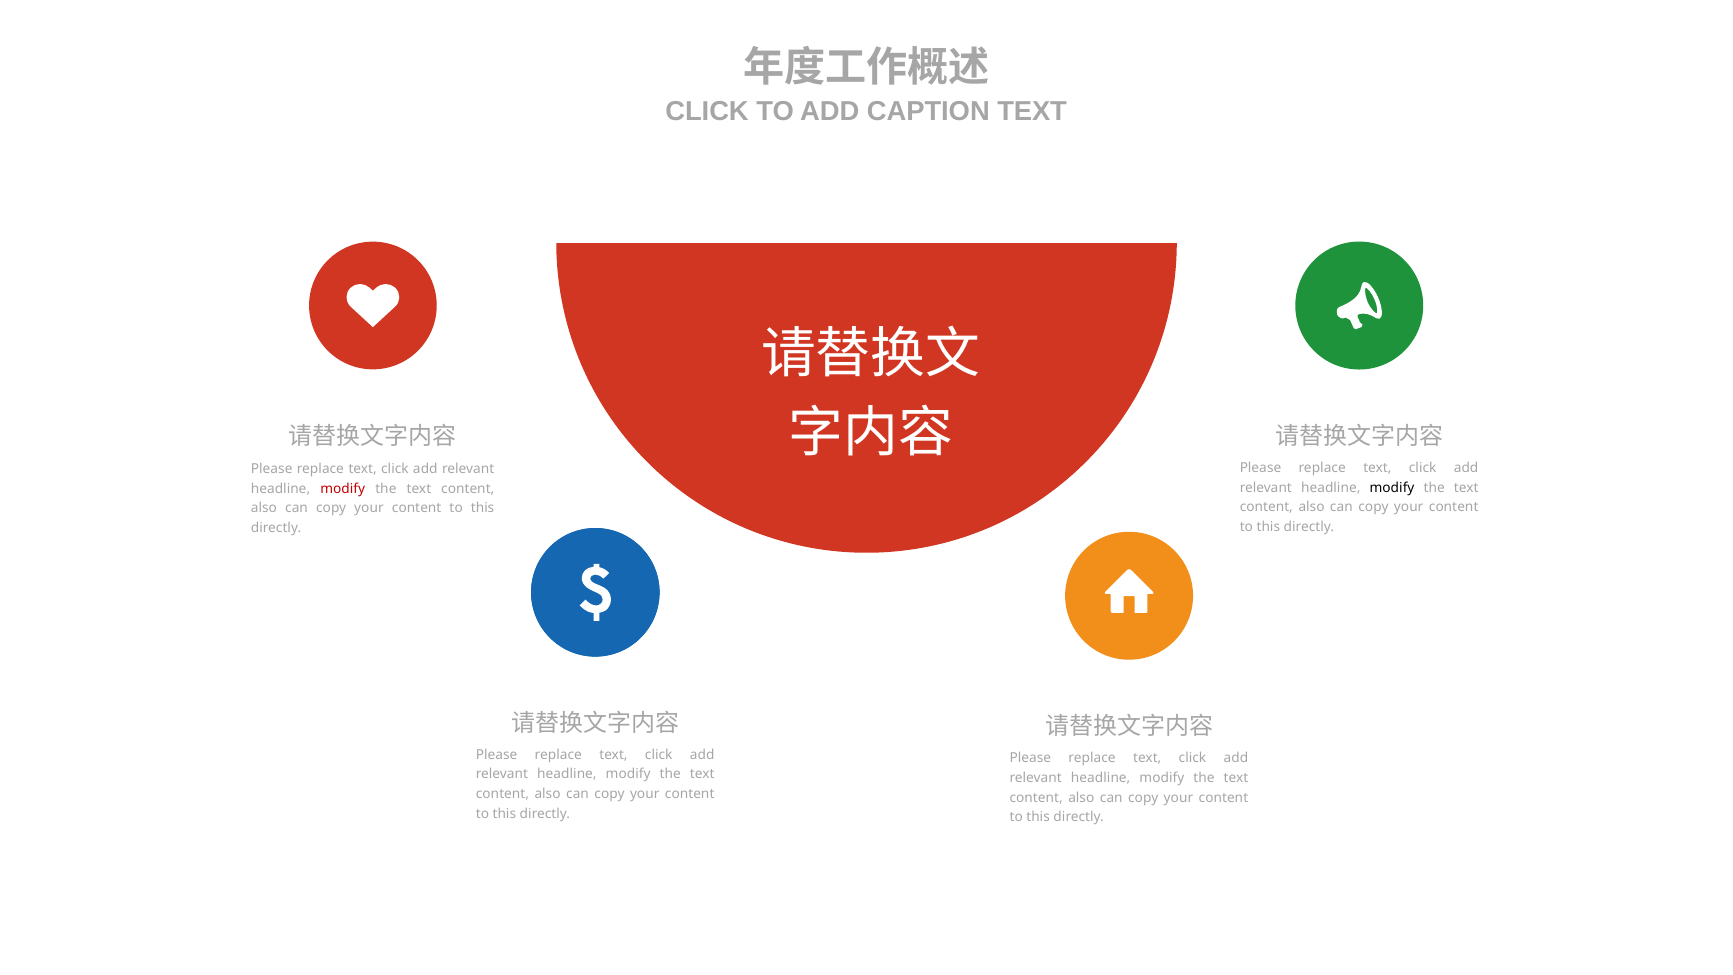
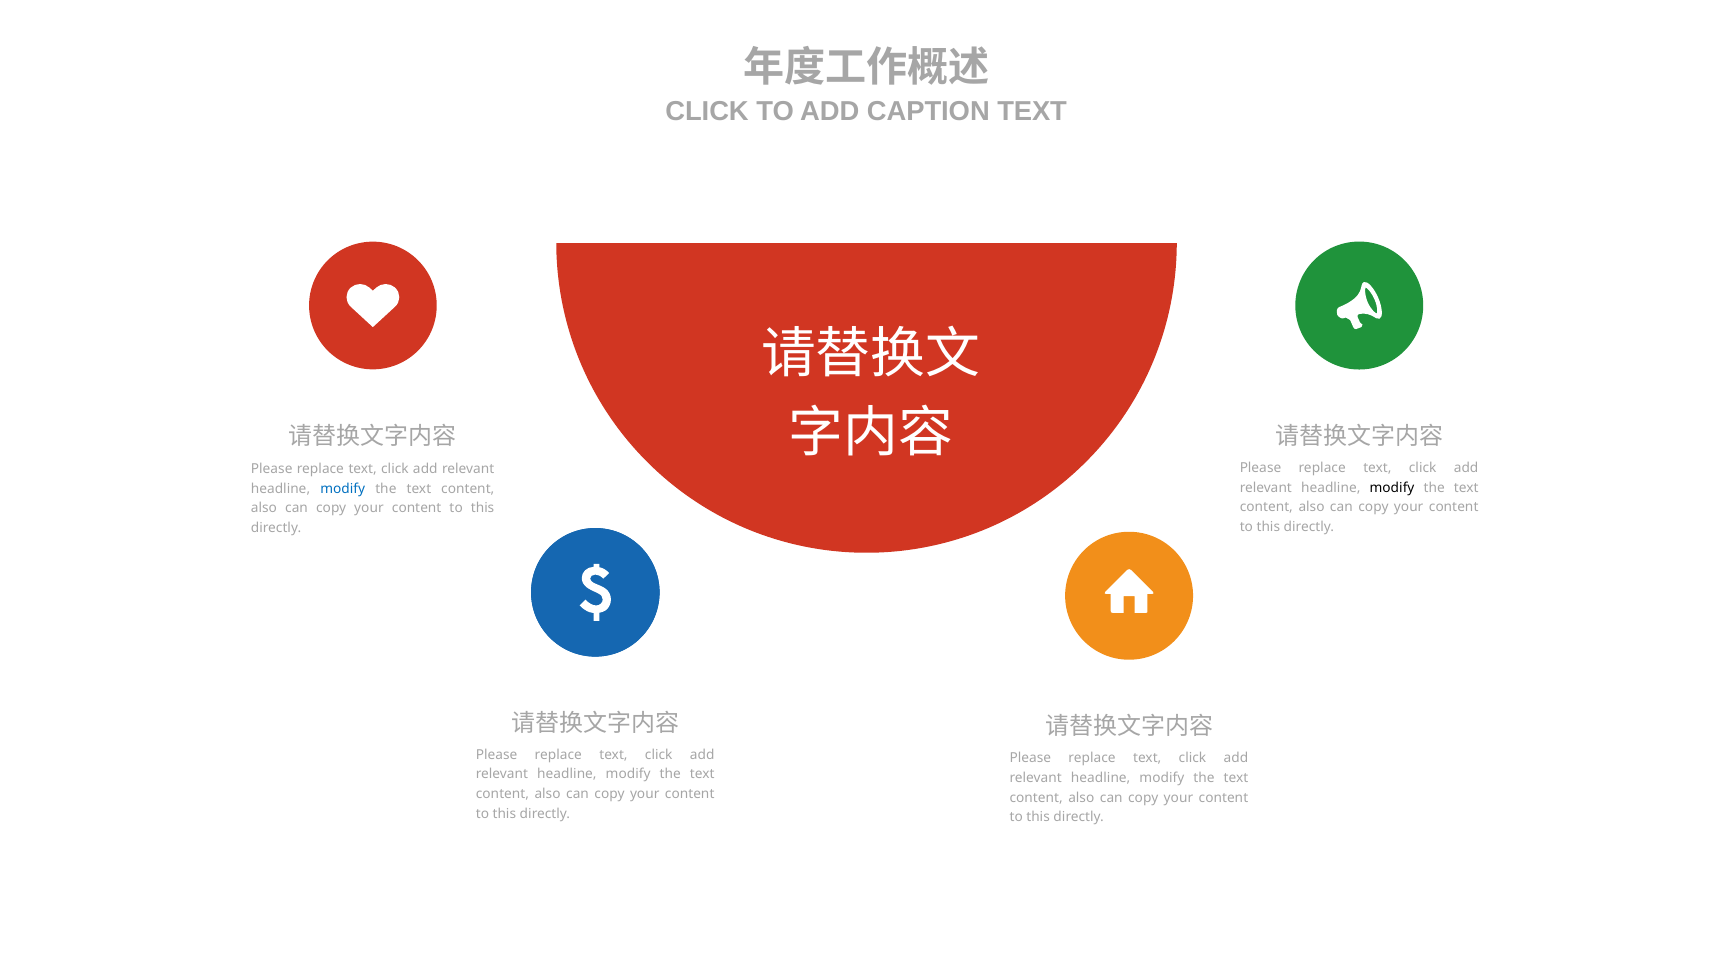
modify at (343, 488) colour: red -> blue
